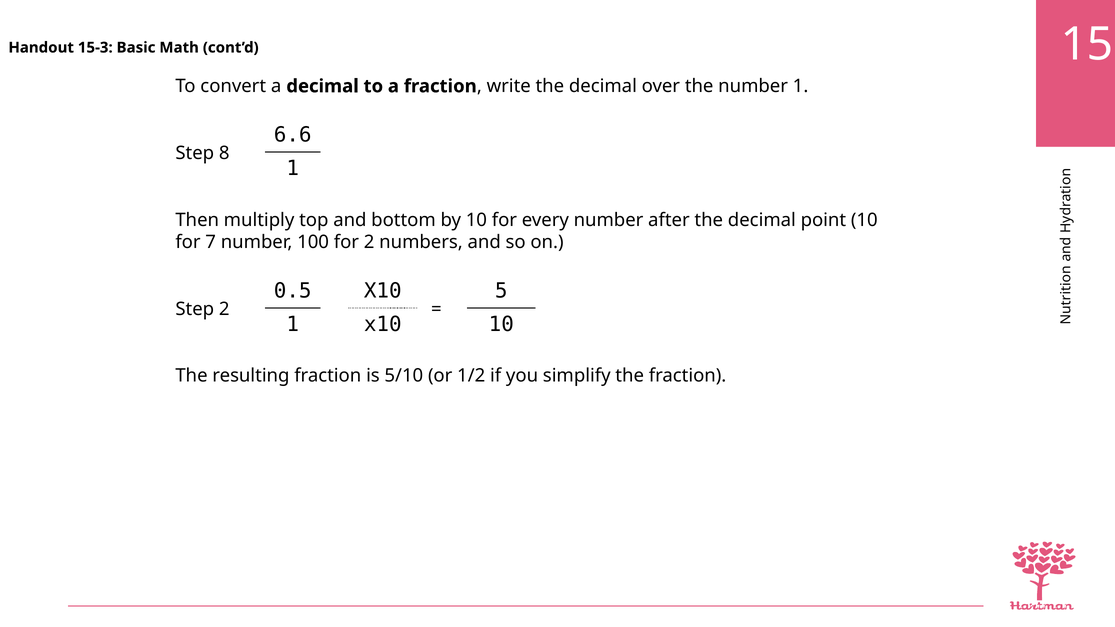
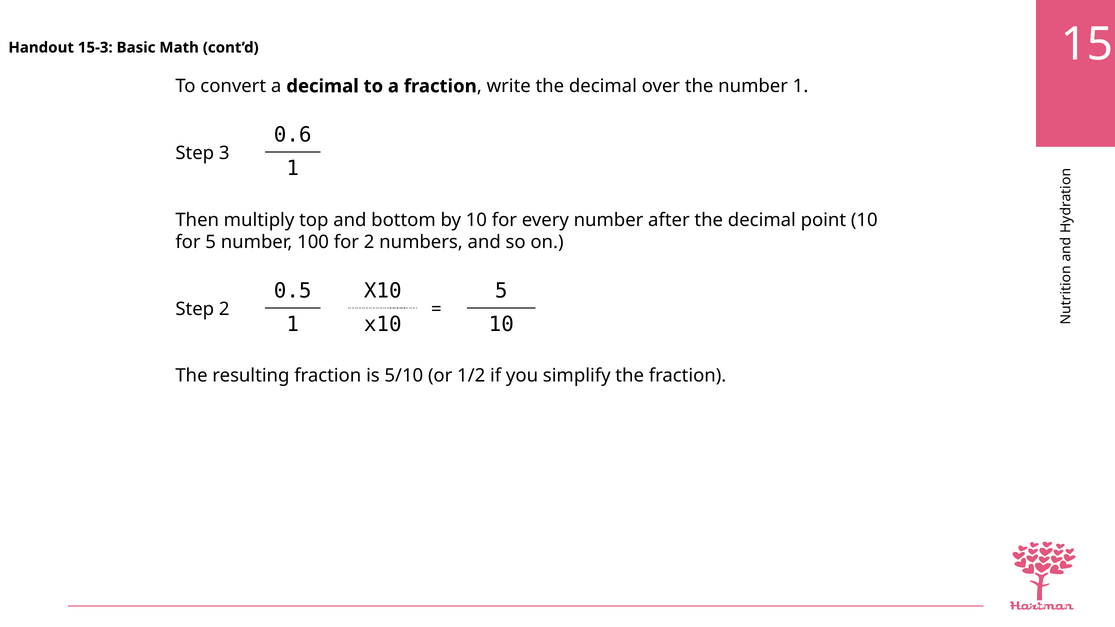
6.6: 6.6 -> 0.6
8: 8 -> 3
for 7: 7 -> 5
